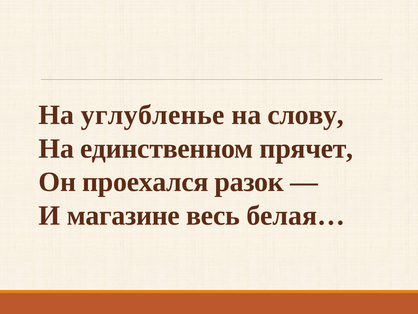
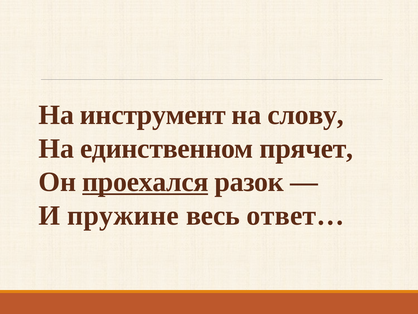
углубленье: углубленье -> инструмент
проехался underline: none -> present
магазине: магазине -> пружине
белая…: белая… -> ответ…
